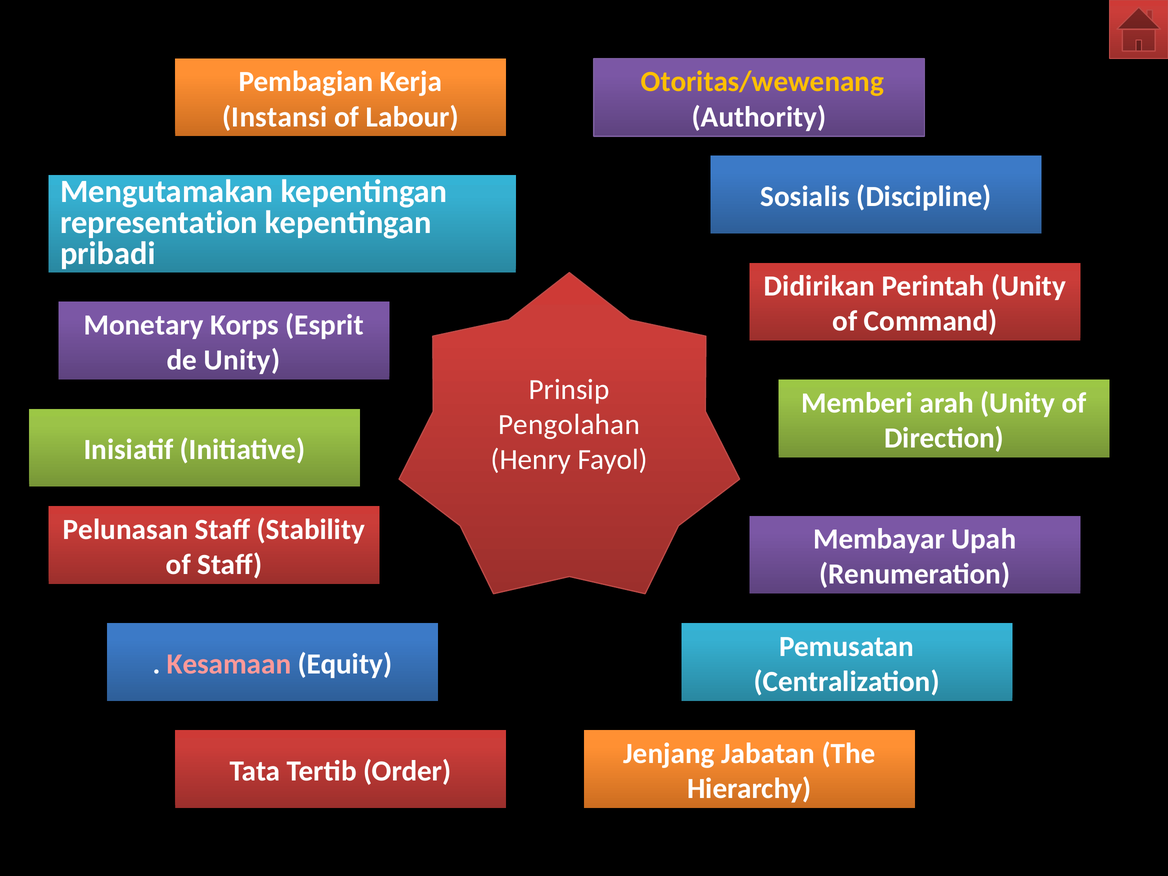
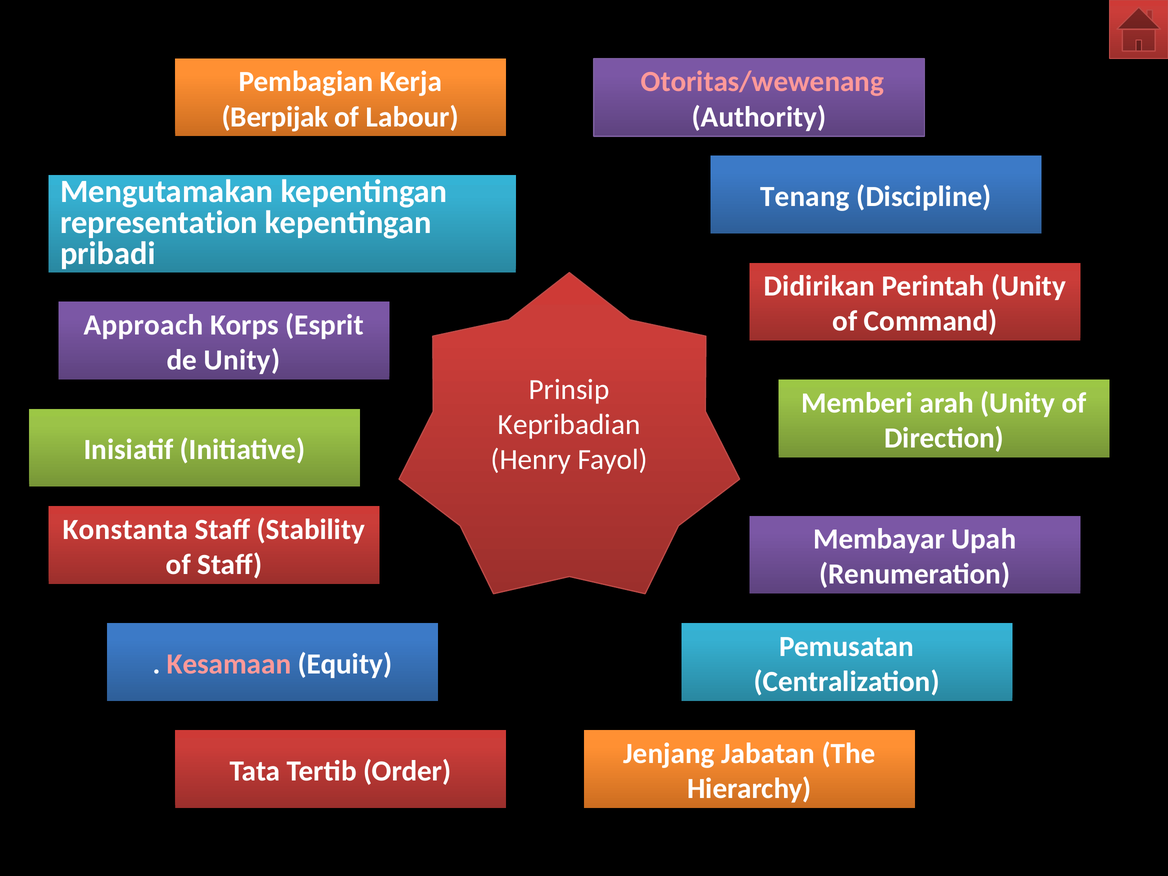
Otoritas/wewenang colour: yellow -> pink
Instansi: Instansi -> Berpijak
Sosialis: Sosialis -> Tenang
Monetary: Monetary -> Approach
Pengolahan: Pengolahan -> Kepribadian
Pelunasan: Pelunasan -> Konstanta
